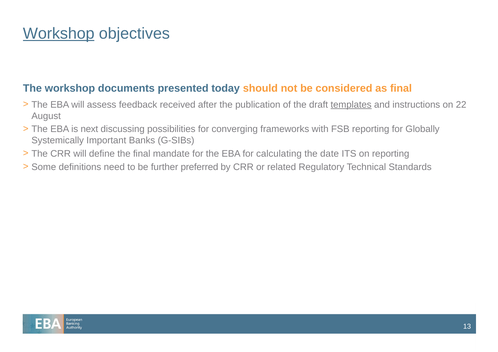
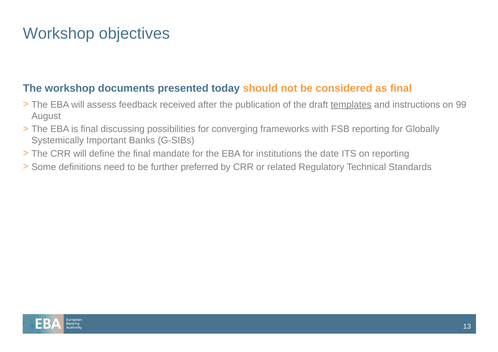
Workshop at (59, 34) underline: present -> none
22: 22 -> 99
is next: next -> final
calculating: calculating -> institutions
